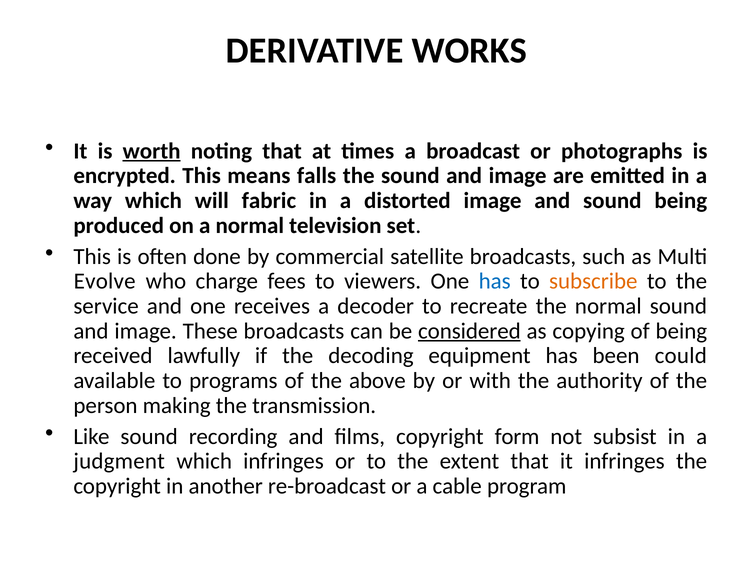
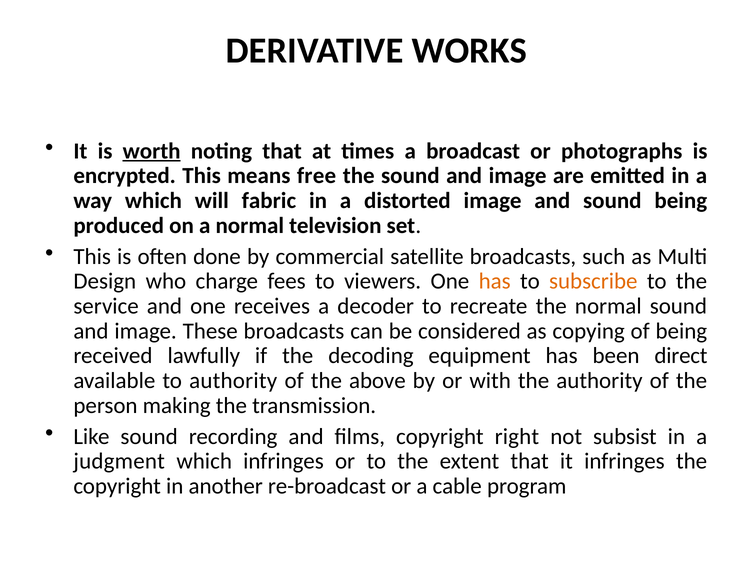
falls: falls -> free
Evolve: Evolve -> Design
has at (495, 281) colour: blue -> orange
considered underline: present -> none
could: could -> direct
to programs: programs -> authority
form: form -> right
